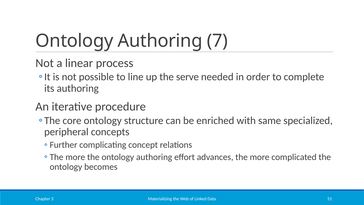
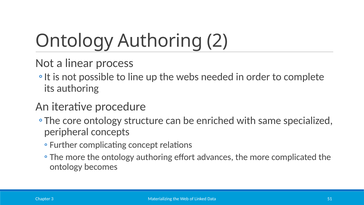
7: 7 -> 2
serve: serve -> webs
